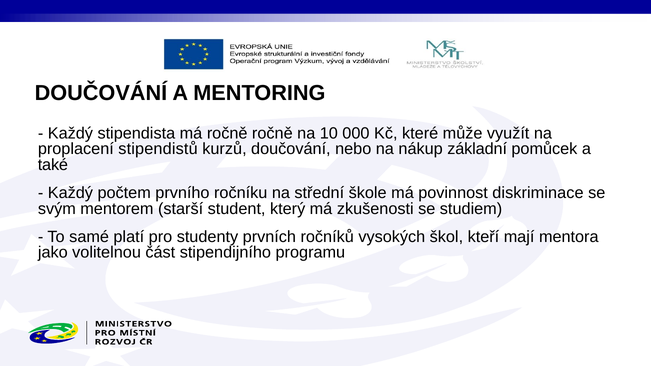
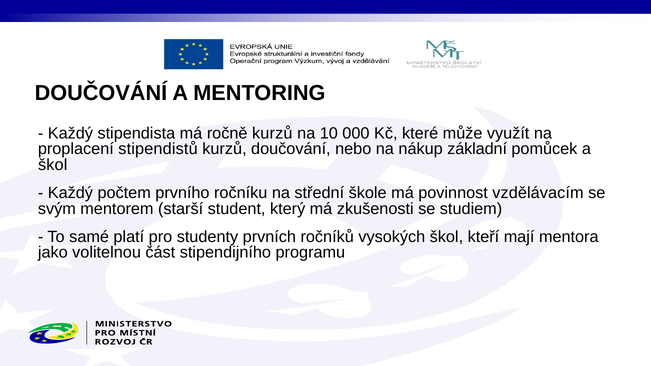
ročně ročně: ročně -> kurzů
také at (53, 165): také -> škol
diskriminace: diskriminace -> vzdělávacím
